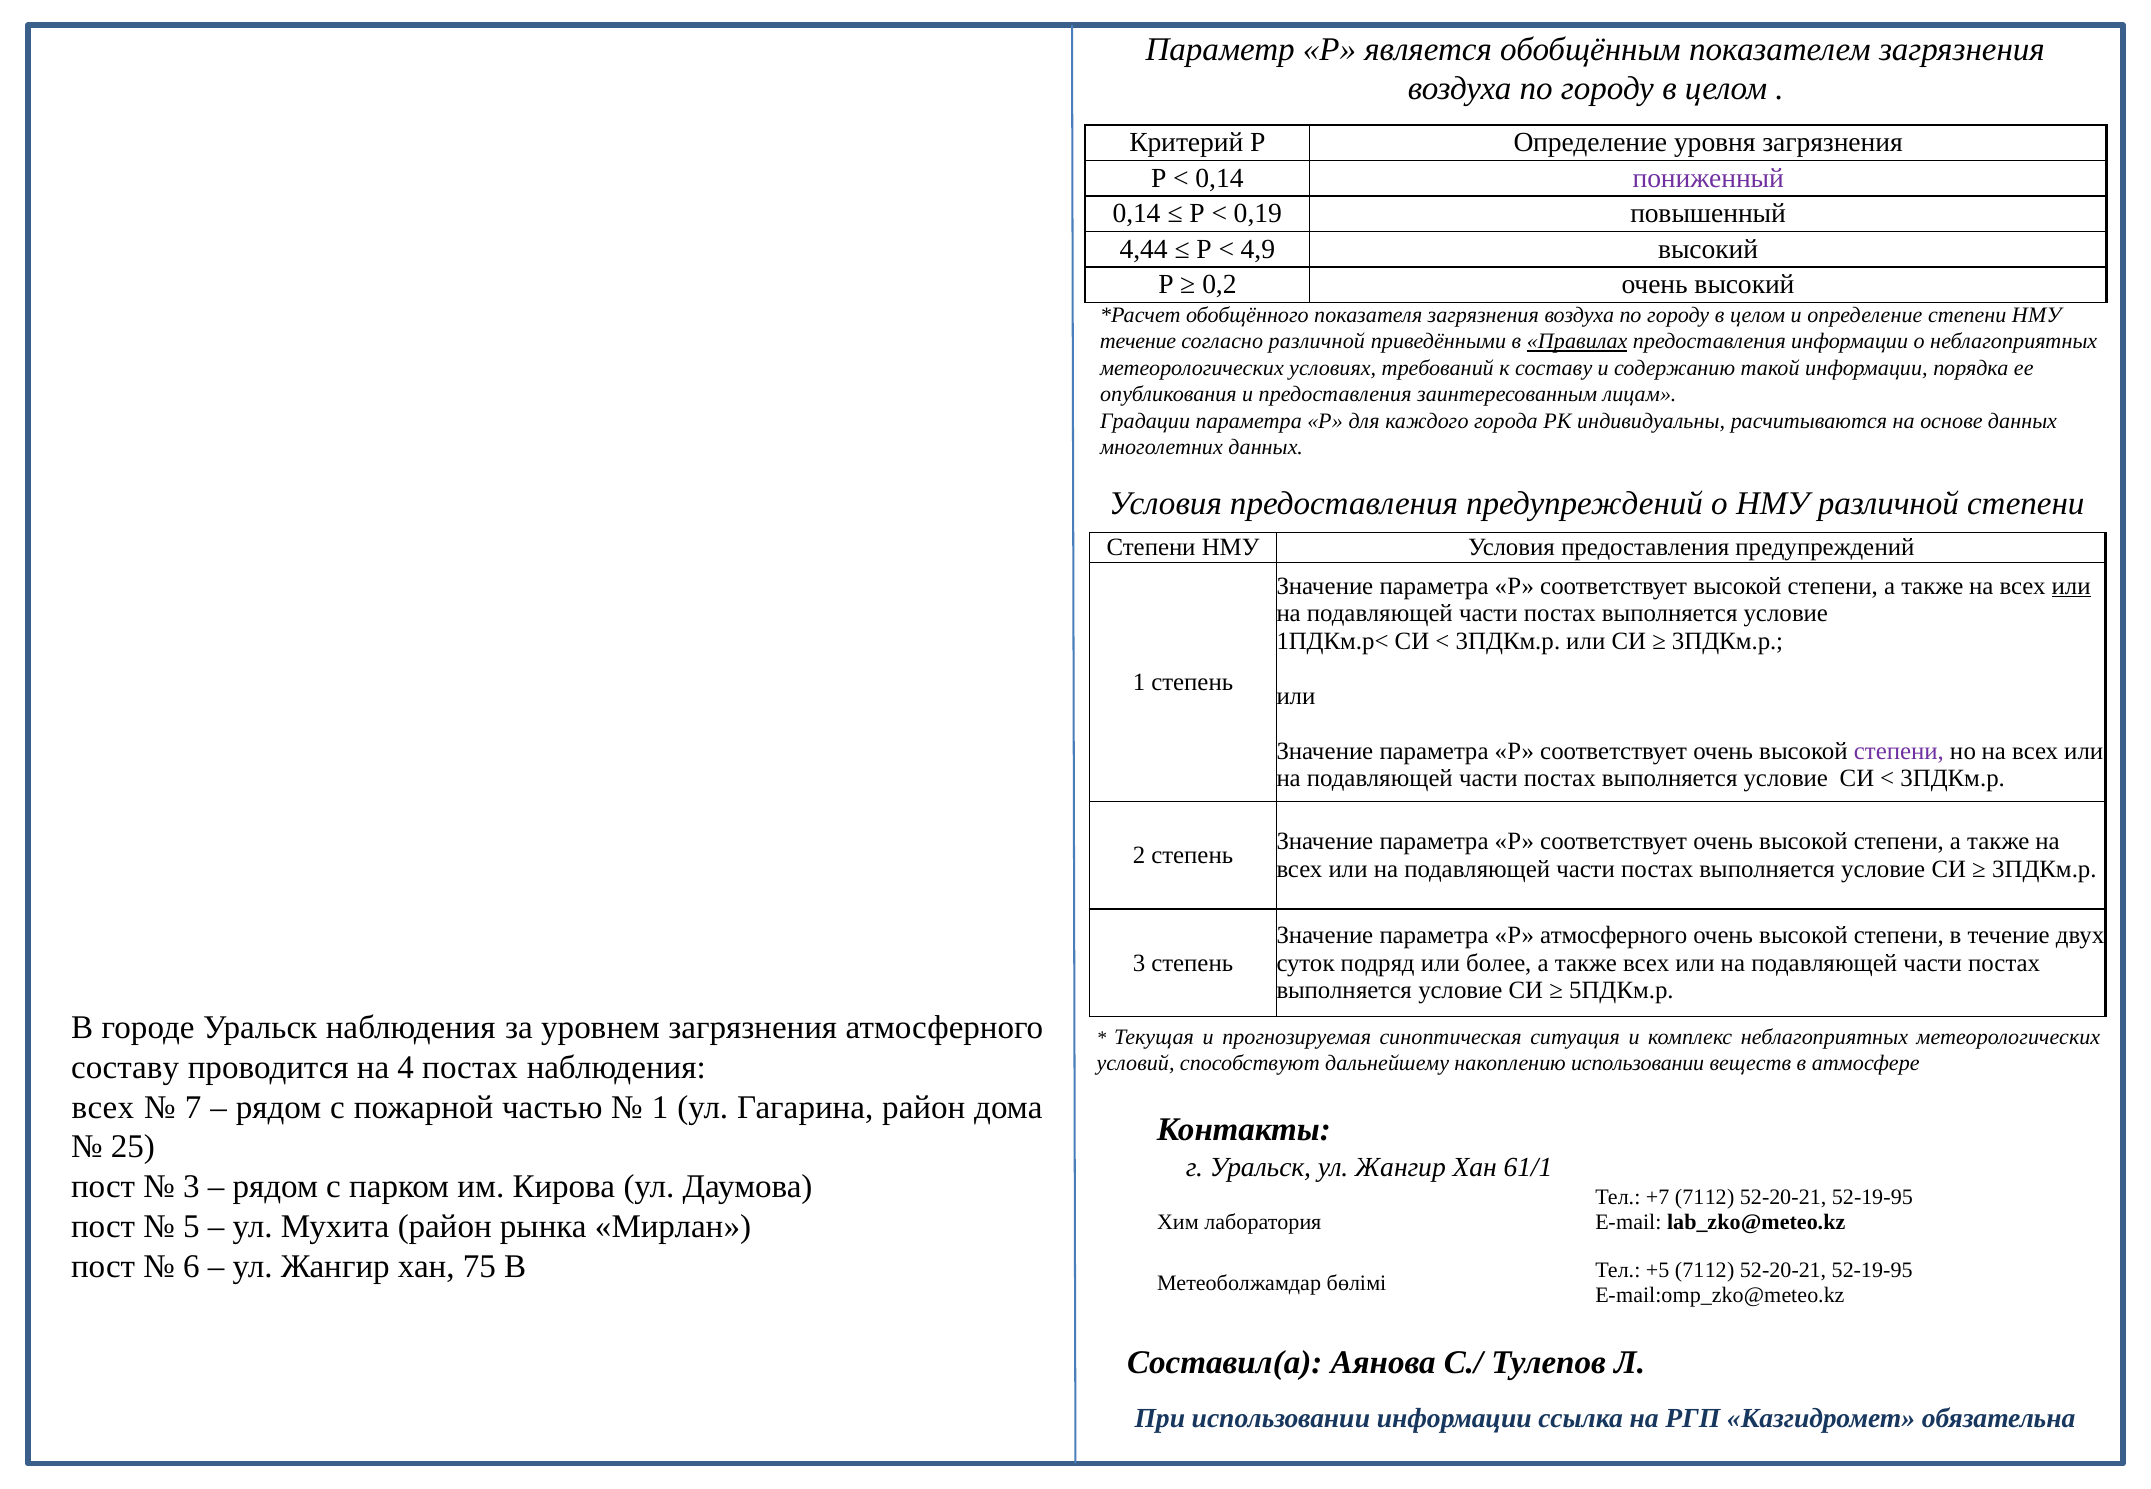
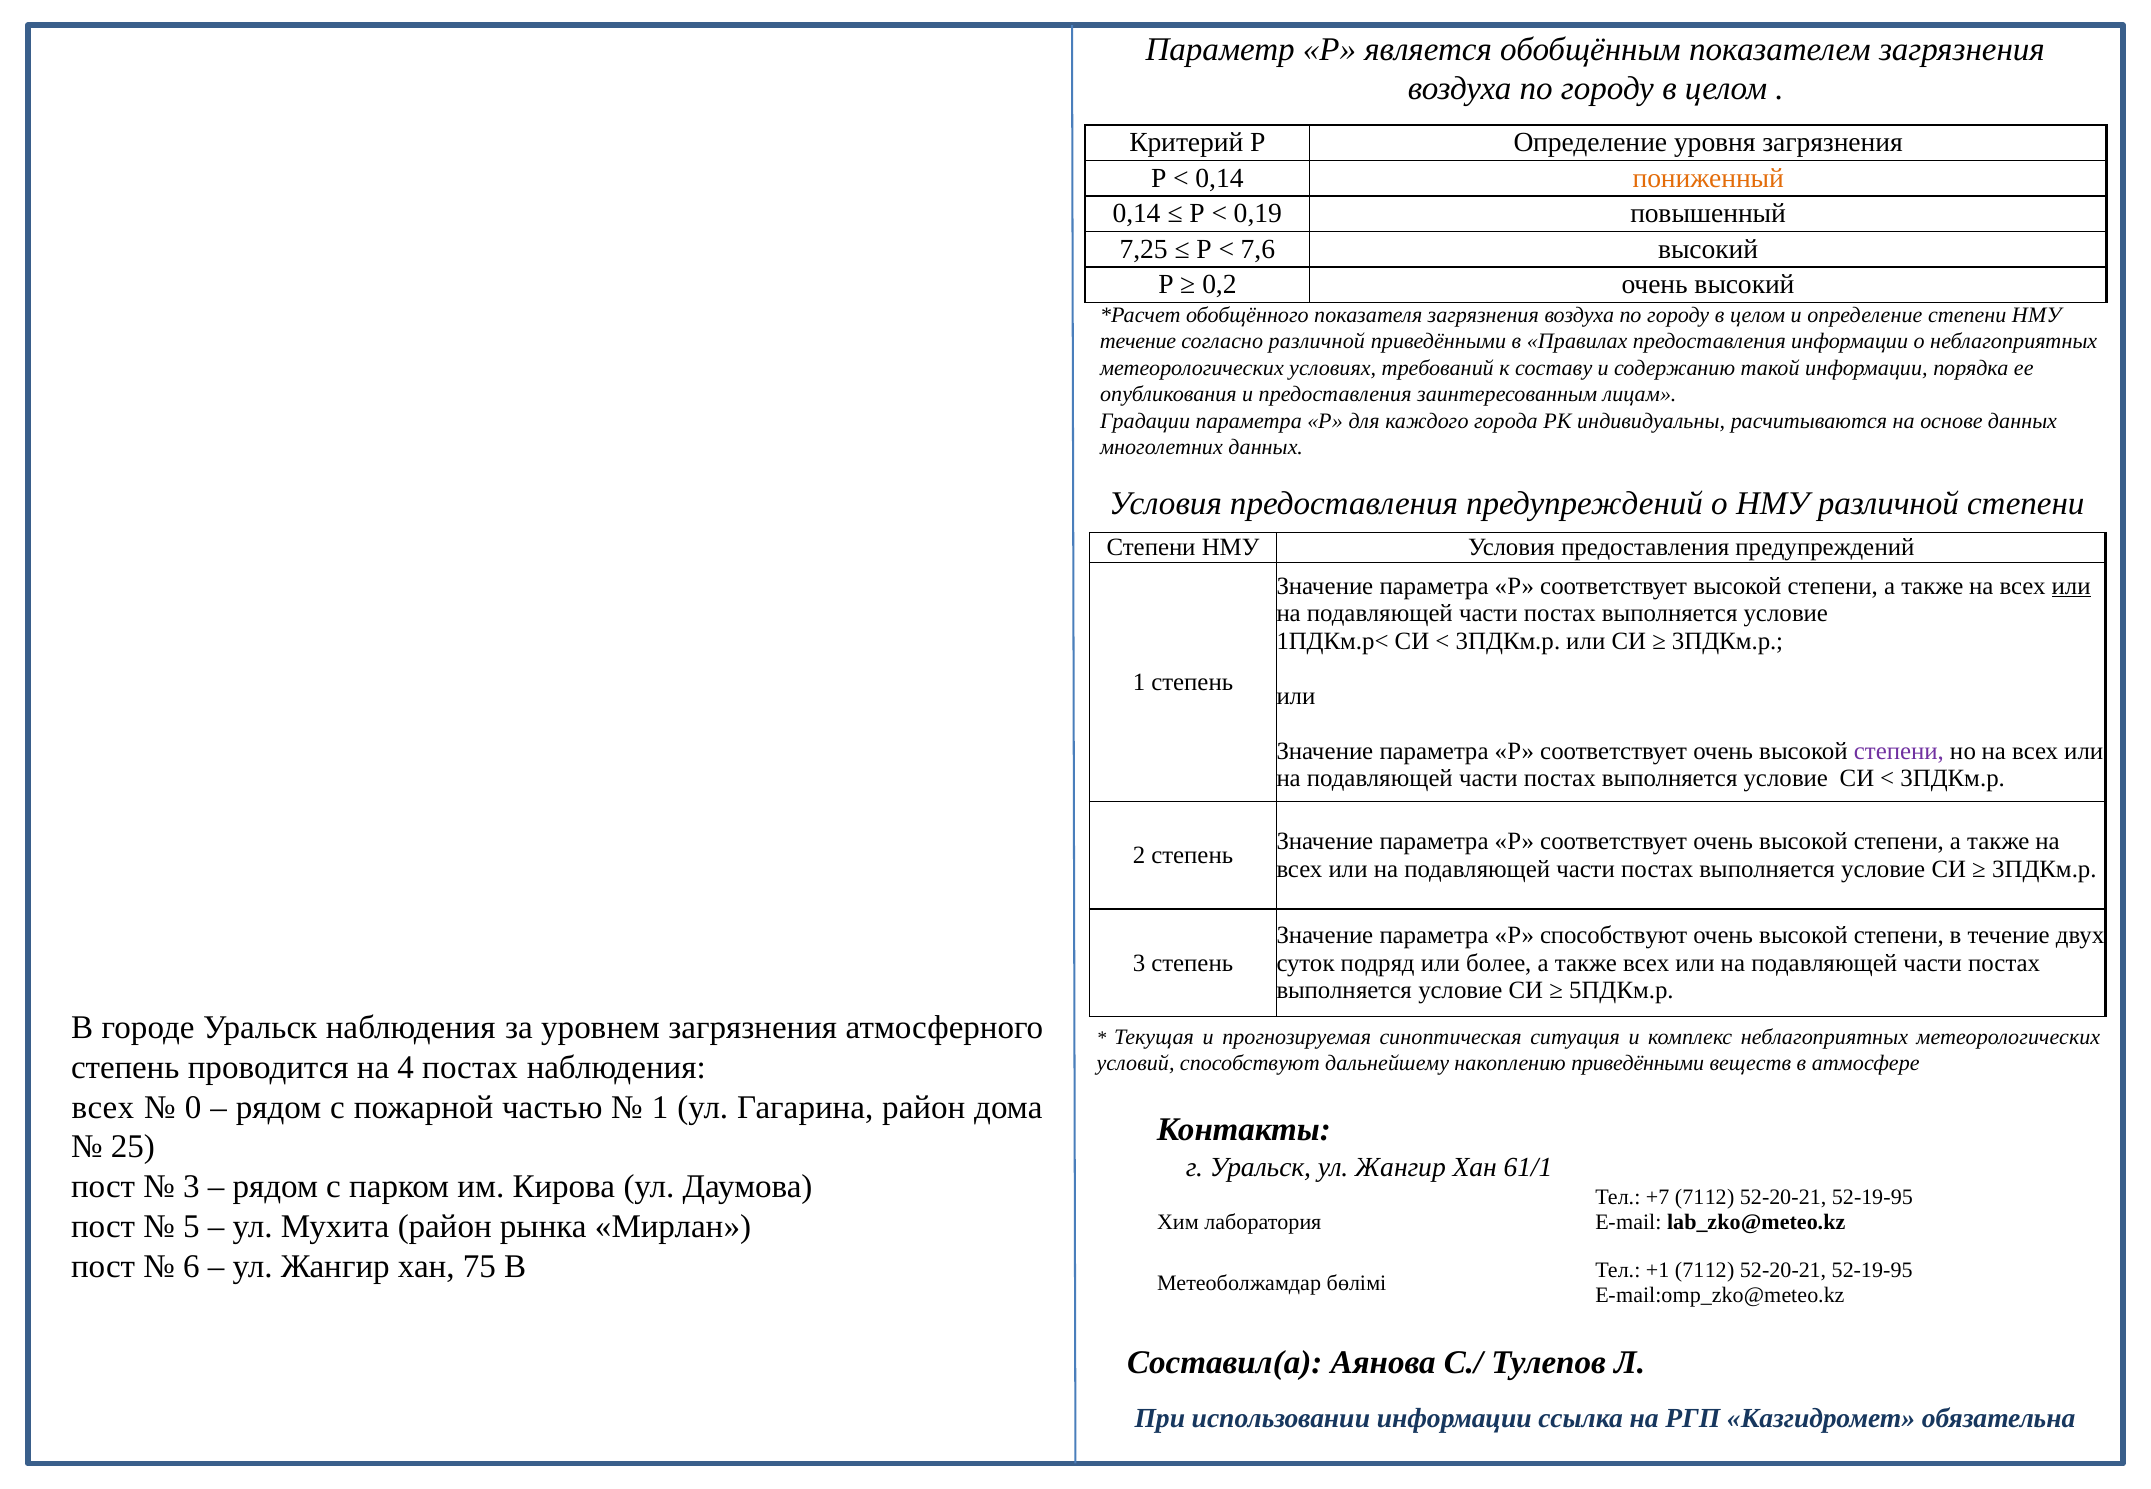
пониженный colour: purple -> orange
4,44: 4,44 -> 7,25
4,9: 4,9 -> 7,6
Правилах underline: present -> none
Р атмосферного: атмосферного -> способствуют
составу at (125, 1068): составу -> степень
накоплению использовании: использовании -> приведёнными
7: 7 -> 0
+5: +5 -> +1
